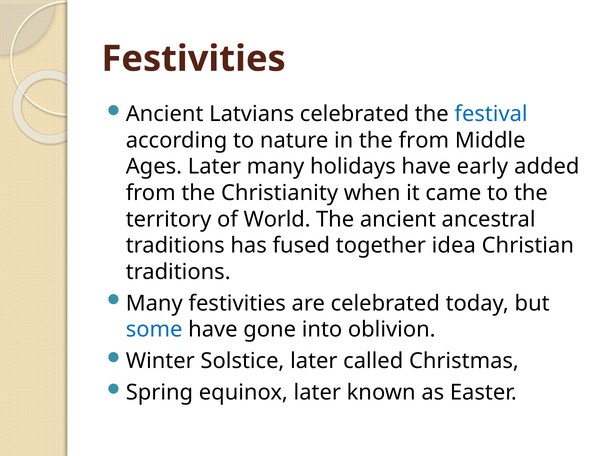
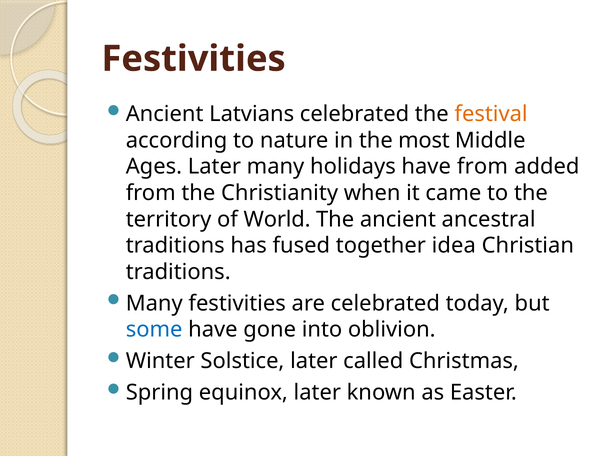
festival colour: blue -> orange
the from: from -> most
have early: early -> from
